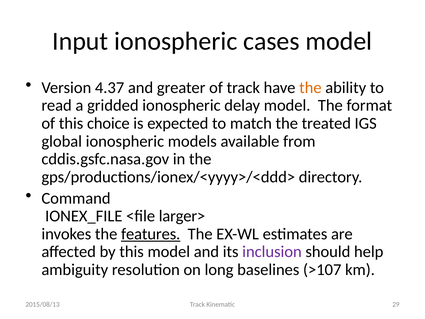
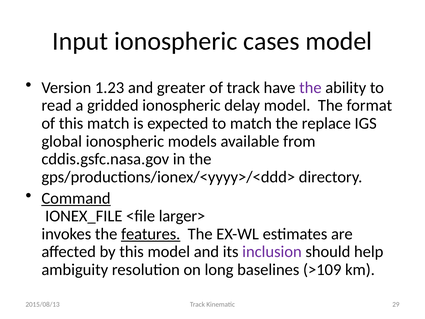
4.37: 4.37 -> 1.23
the at (310, 88) colour: orange -> purple
this choice: choice -> match
treated: treated -> replace
Command underline: none -> present
>107: >107 -> >109
